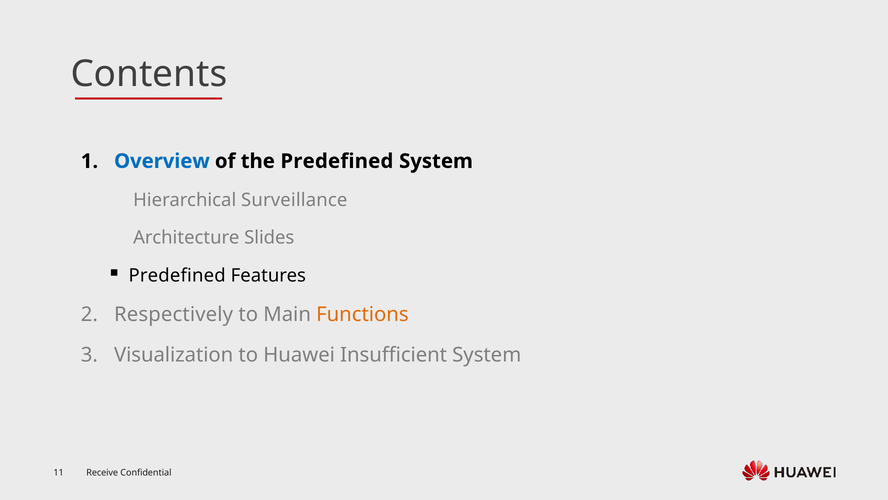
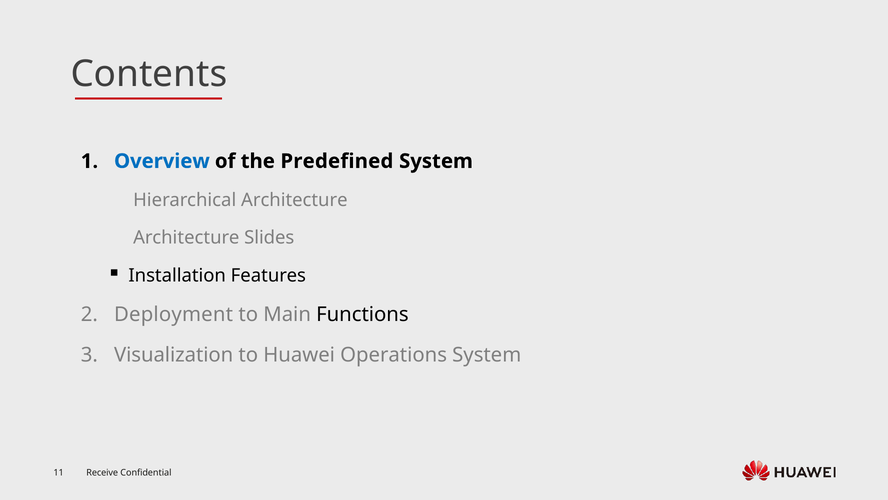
Hierarchical Surveillance: Surveillance -> Architecture
Predefined at (177, 275): Predefined -> Installation
Respectively: Respectively -> Deployment
Functions colour: orange -> black
Insufficient: Insufficient -> Operations
